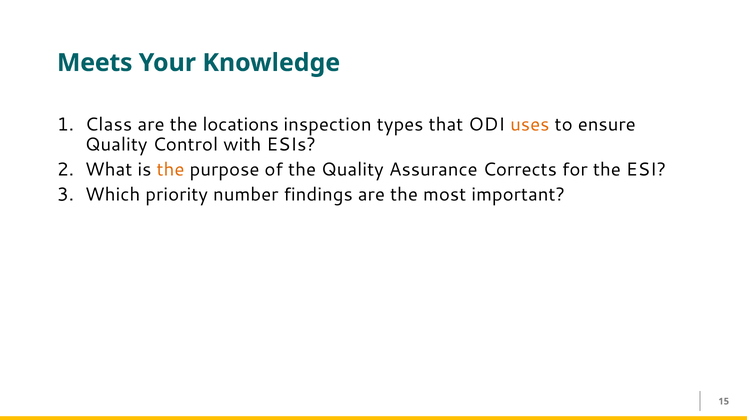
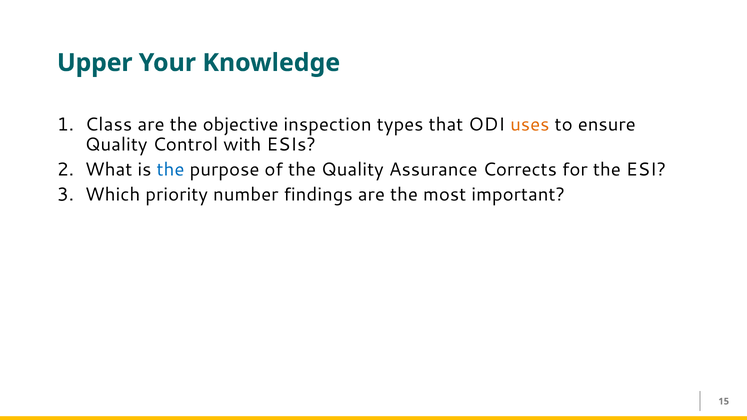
Meets: Meets -> Upper
locations: locations -> objective
the at (171, 170) colour: orange -> blue
